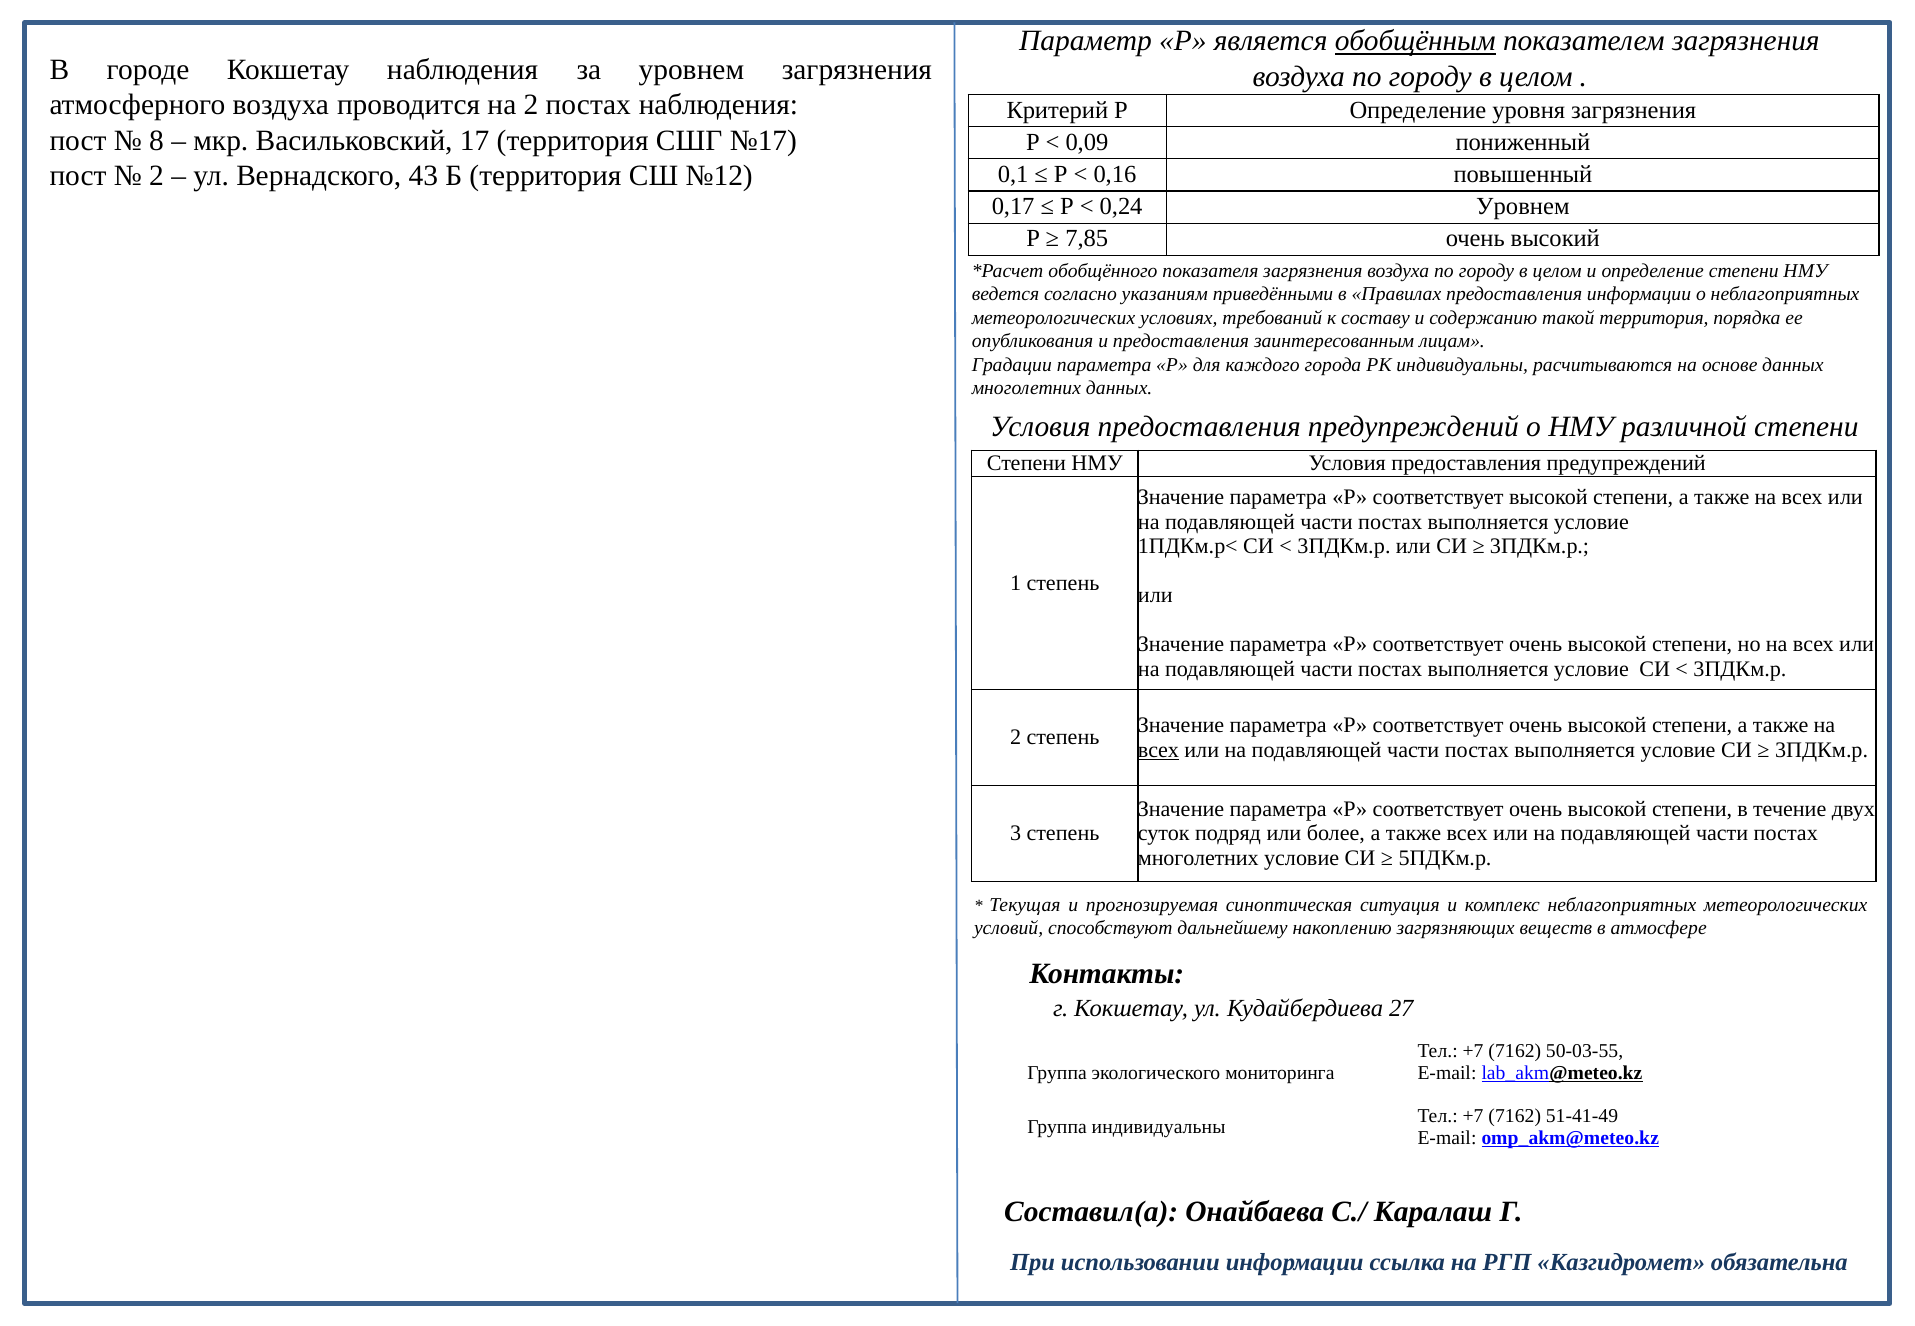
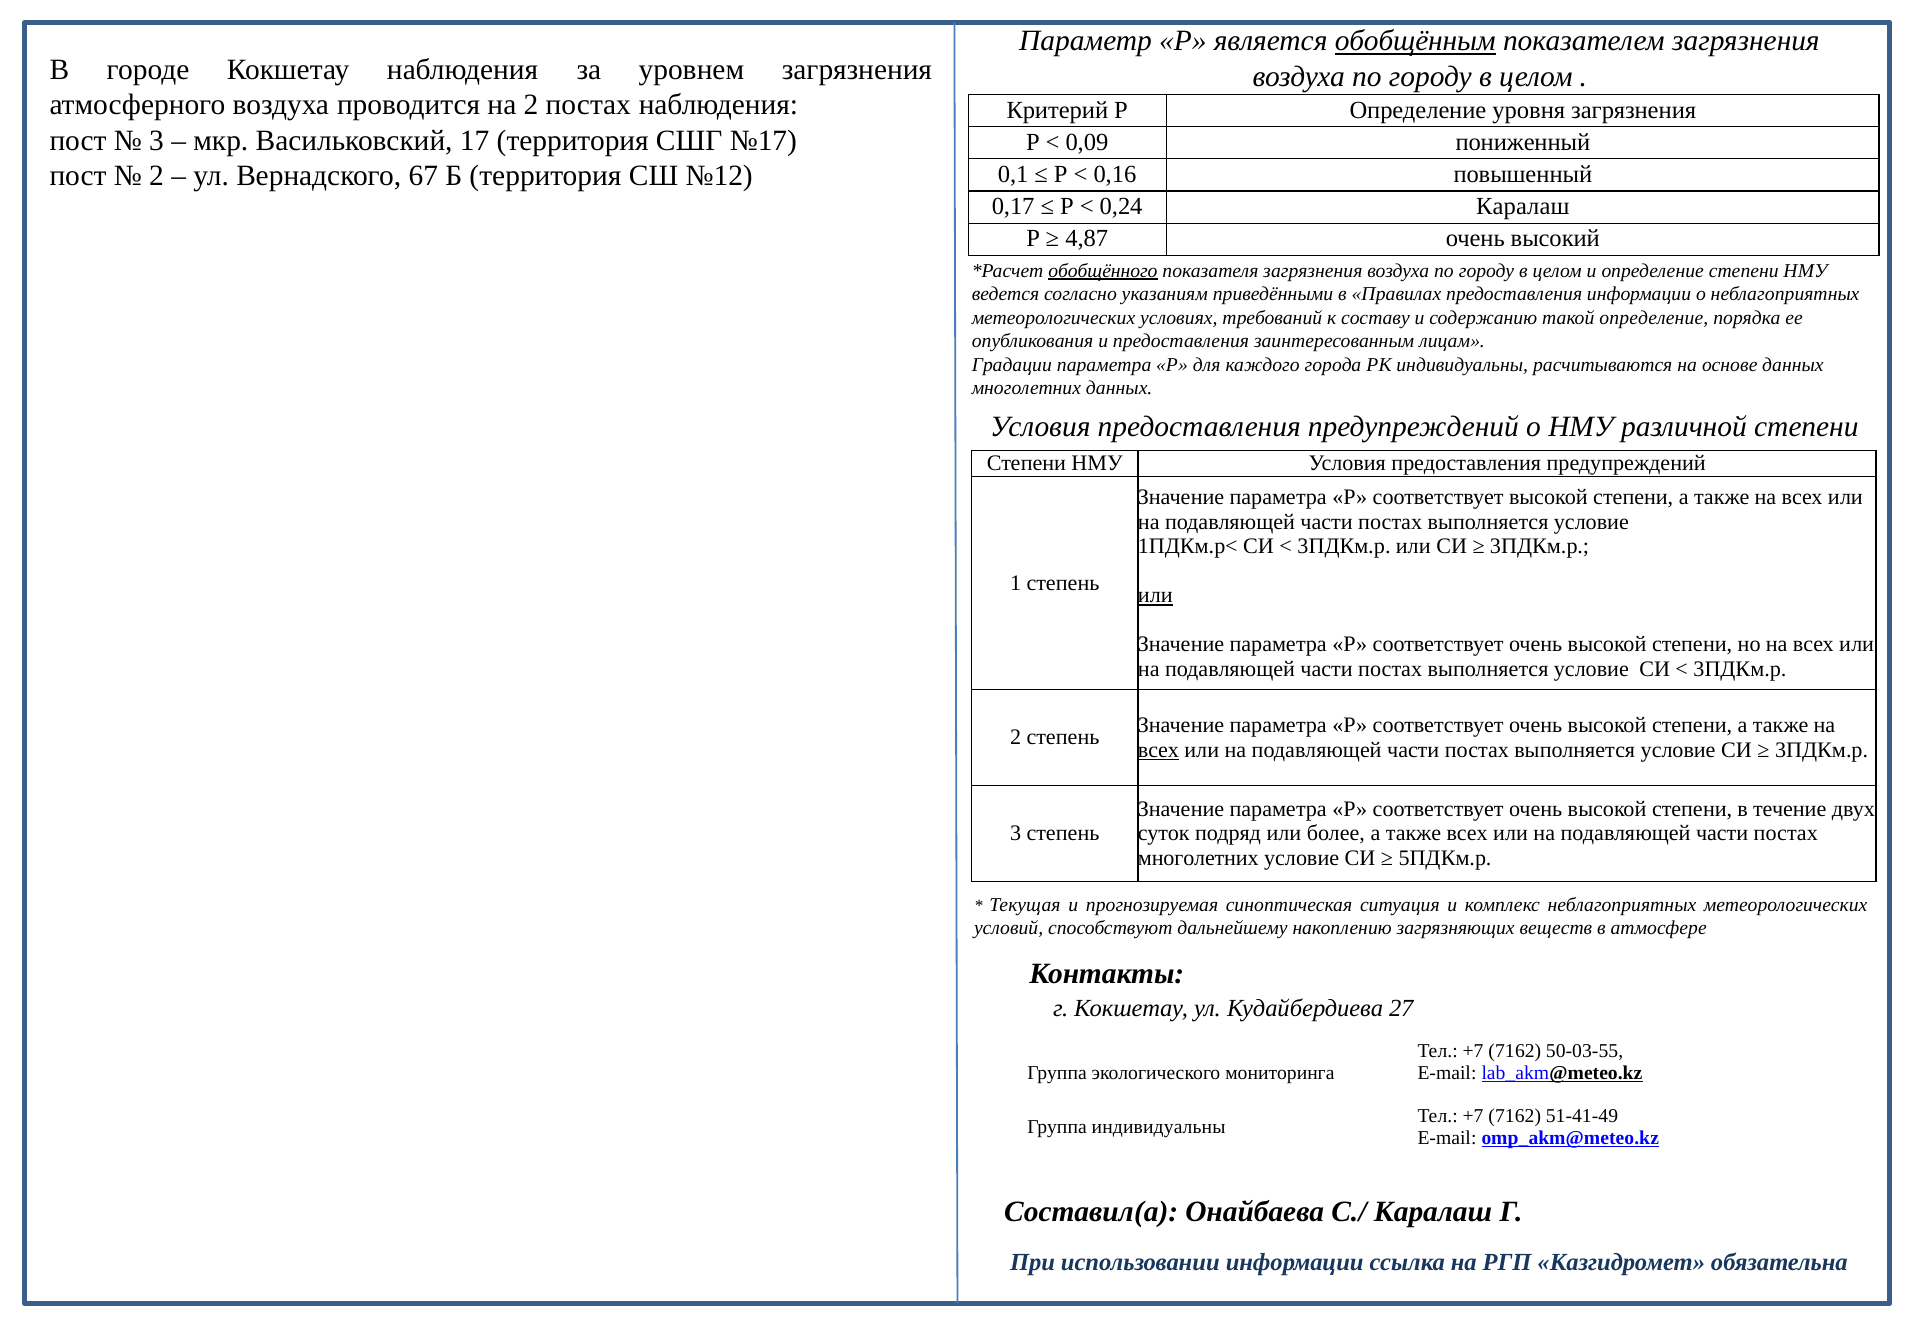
8 at (157, 140): 8 -> 3
43: 43 -> 67
0,24 Уровнем: Уровнем -> Каралаш
7,85: 7,85 -> 4,87
обобщённого underline: none -> present
такой территория: территория -> определение
или at (1155, 596) underline: none -> present
